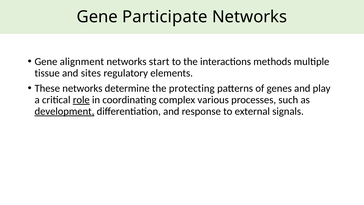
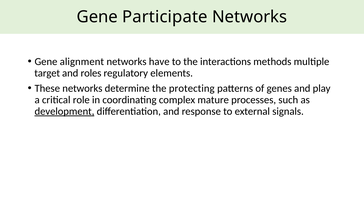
start: start -> have
tissue: tissue -> target
sites: sites -> roles
role underline: present -> none
various: various -> mature
